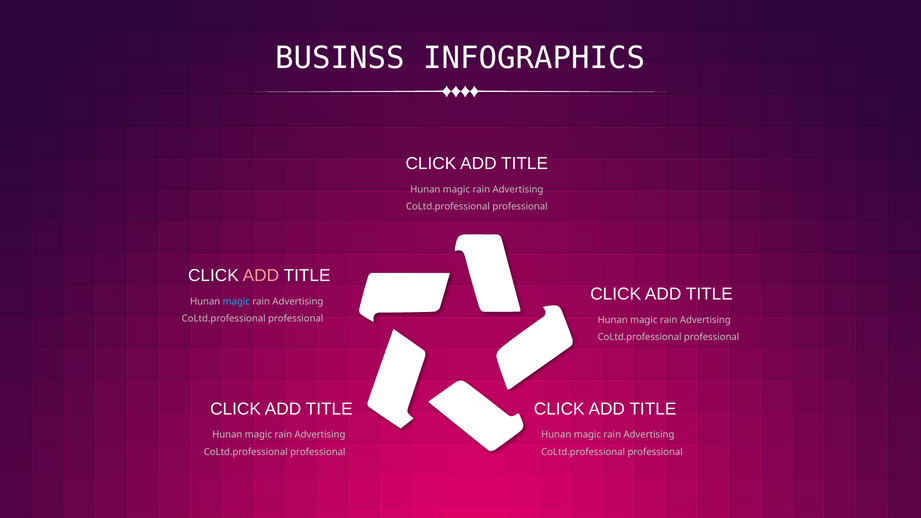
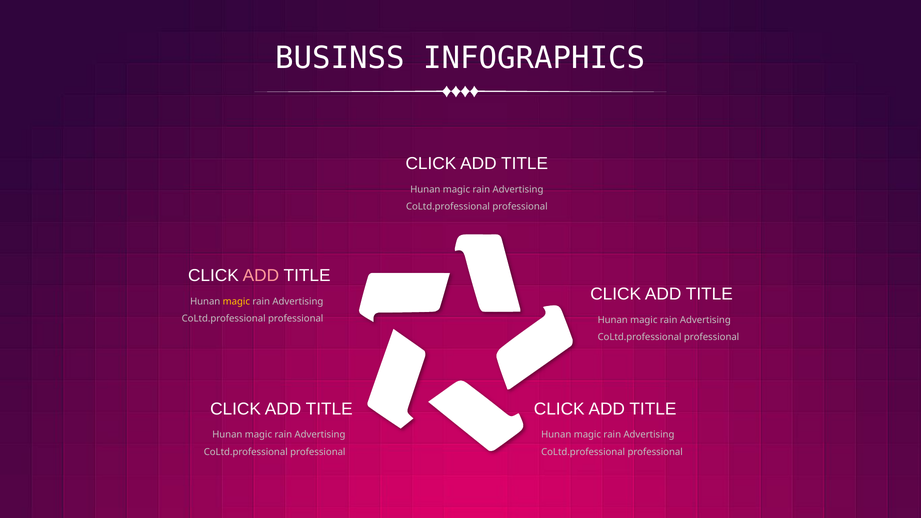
magic at (236, 301) colour: light blue -> yellow
